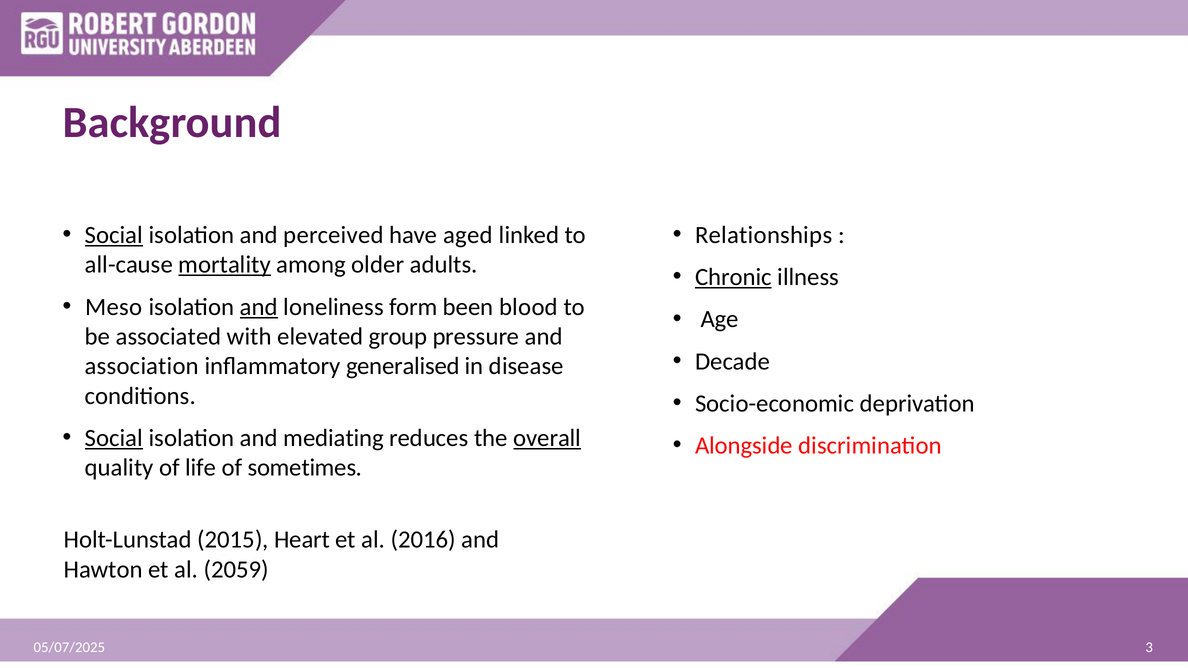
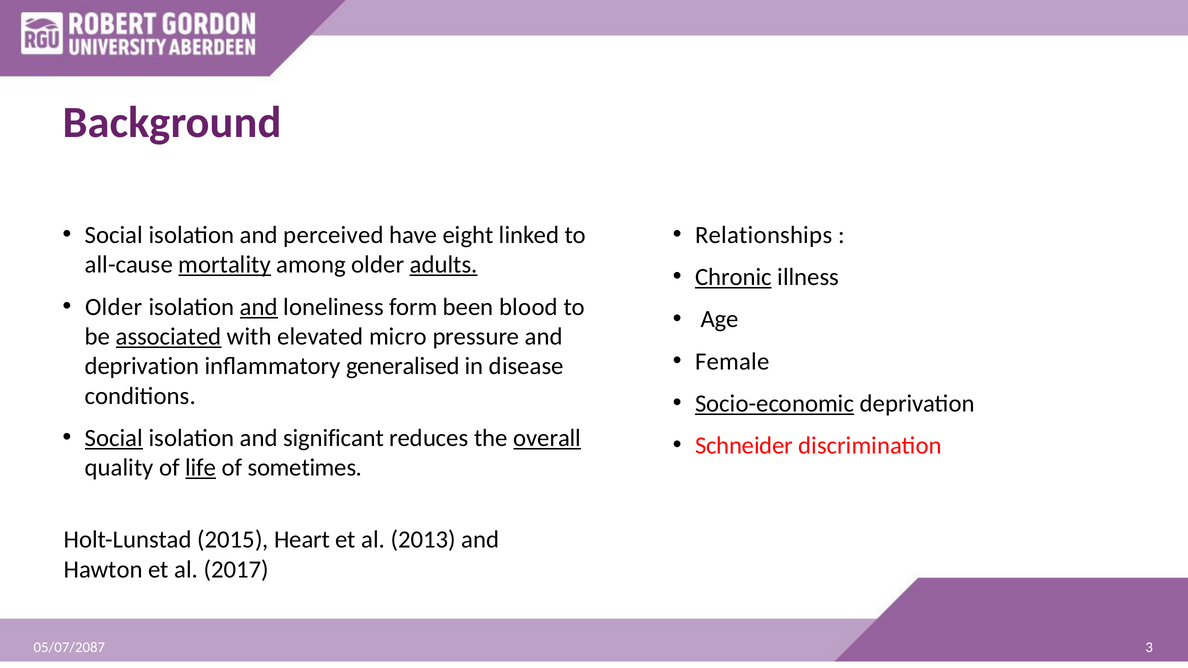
Social at (114, 235) underline: present -> none
aged: aged -> eight
adults underline: none -> present
Meso at (114, 307): Meso -> Older
associated underline: none -> present
group: group -> micro
Decade: Decade -> Female
association at (142, 366): association -> deprivation
Socio-economic underline: none -> present
mediating: mediating -> significant
Alongside: Alongside -> Schneider
life underline: none -> present
2016: 2016 -> 2013
2059: 2059 -> 2017
05/07/2025: 05/07/2025 -> 05/07/2087
